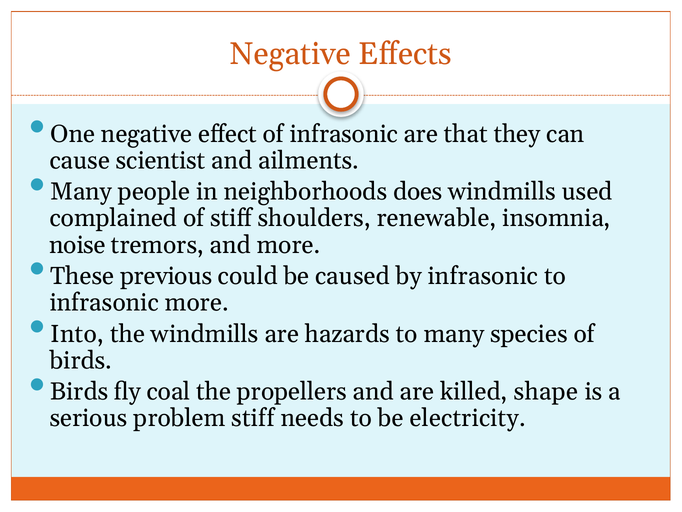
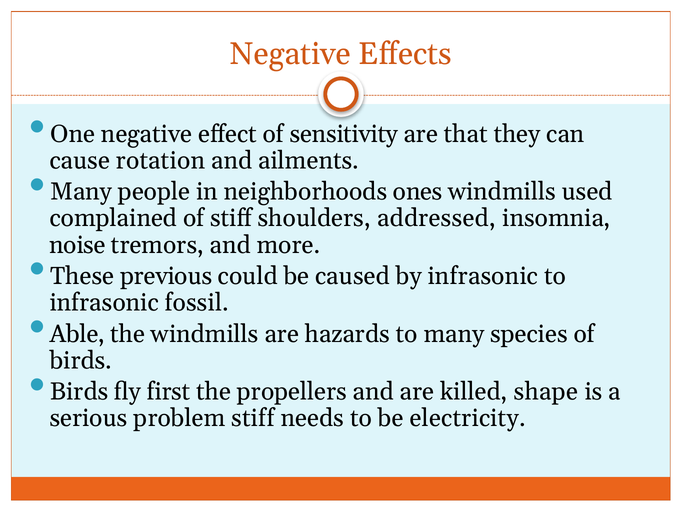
of infrasonic: infrasonic -> sensitivity
scientist: scientist -> rotation
does: does -> ones
renewable: renewable -> addressed
infrasonic more: more -> fossil
Into: Into -> Able
coal: coal -> first
